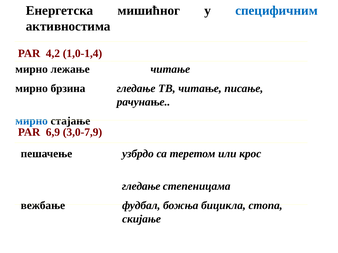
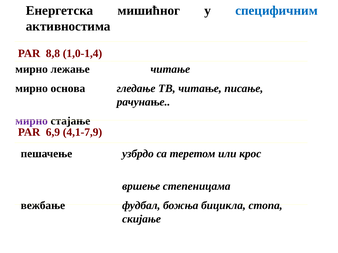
4,2: 4,2 -> 8,8
брзина: брзина -> основа
мирно at (32, 121) colour: blue -> purple
3,0-7,9: 3,0-7,9 -> 4,1-7,9
гледањe at (141, 187): гледањe -> вршење
